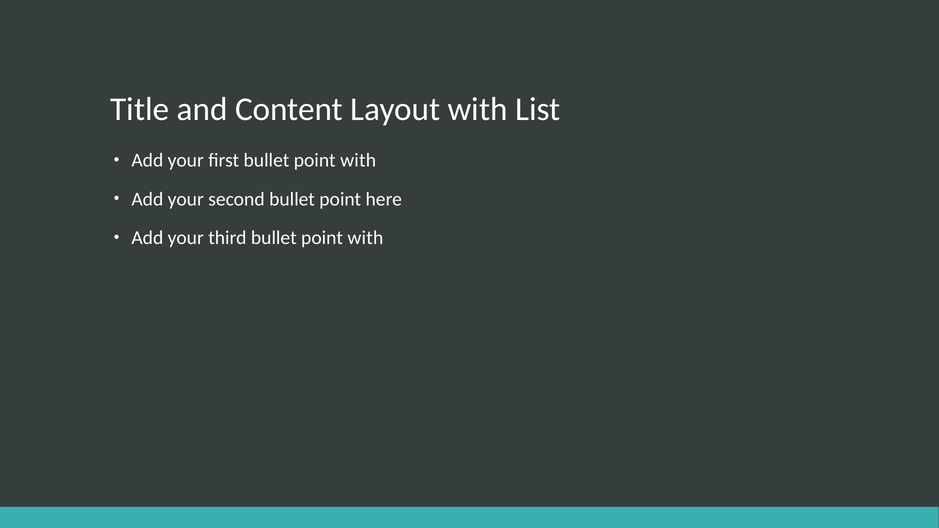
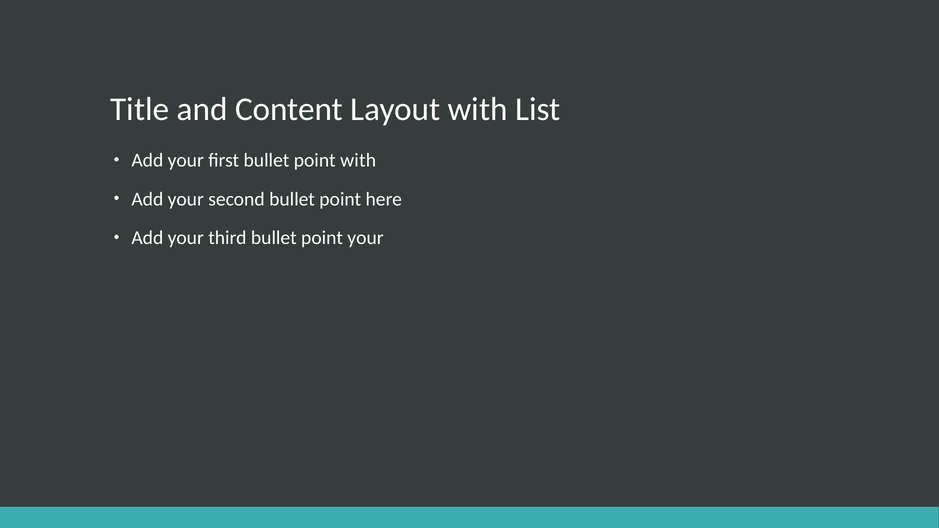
third bullet point with: with -> your
